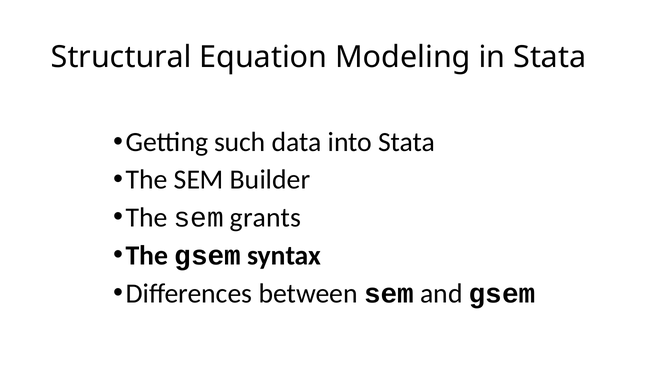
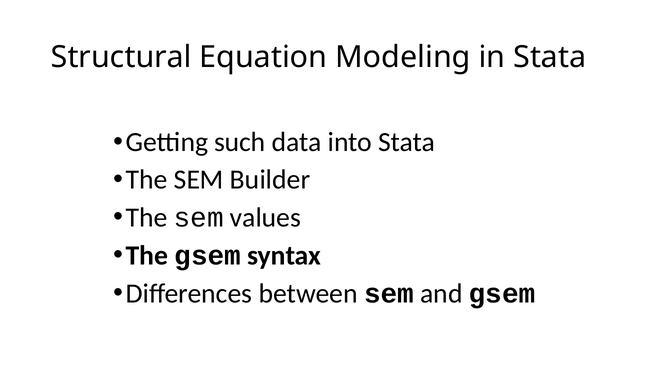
grants: grants -> values
